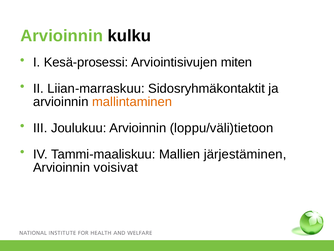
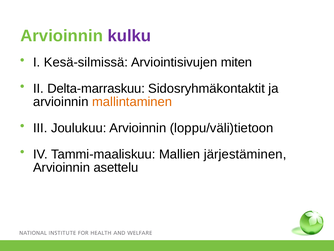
kulku colour: black -> purple
Kesä-prosessi: Kesä-prosessi -> Kesä-silmissä
Liian-marraskuu: Liian-marraskuu -> Delta-marraskuu
voisivat: voisivat -> asettelu
